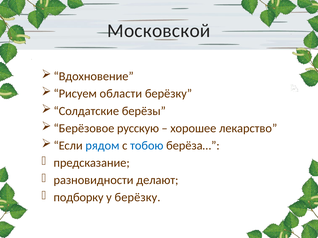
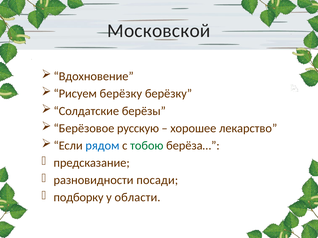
Рисуем области: области -> берёзку
тобою colour: blue -> green
делают: делают -> посади
у берёзку: берёзку -> области
